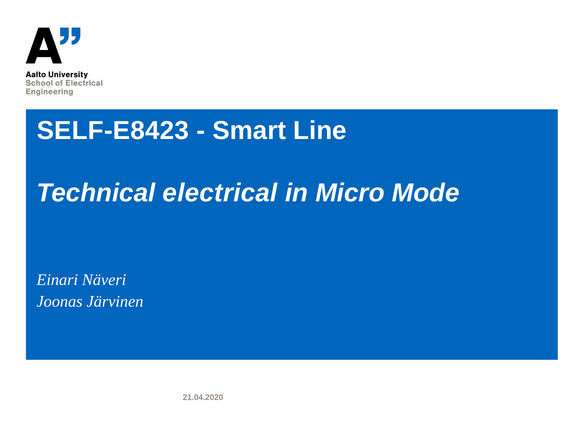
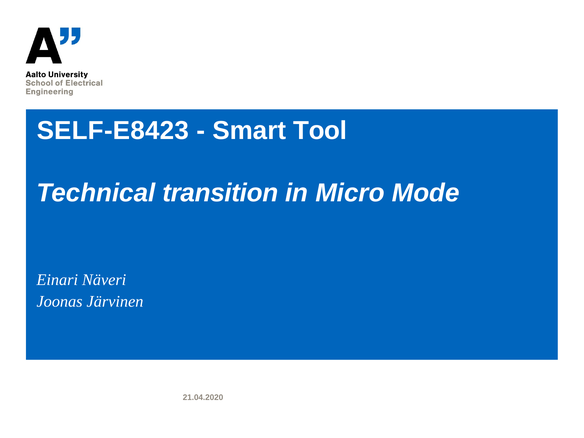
Line: Line -> Tool
electrical: electrical -> transition
